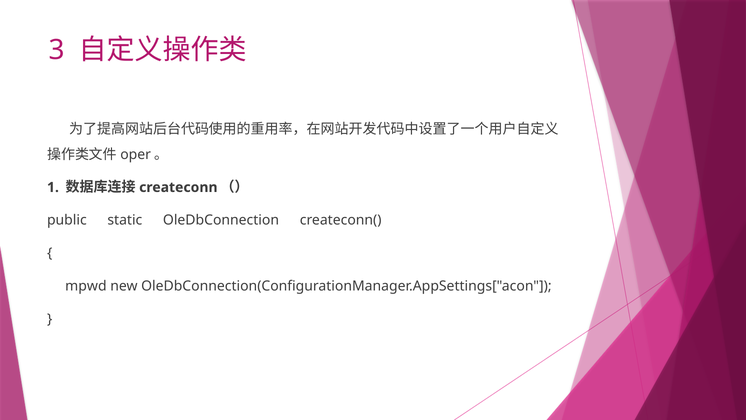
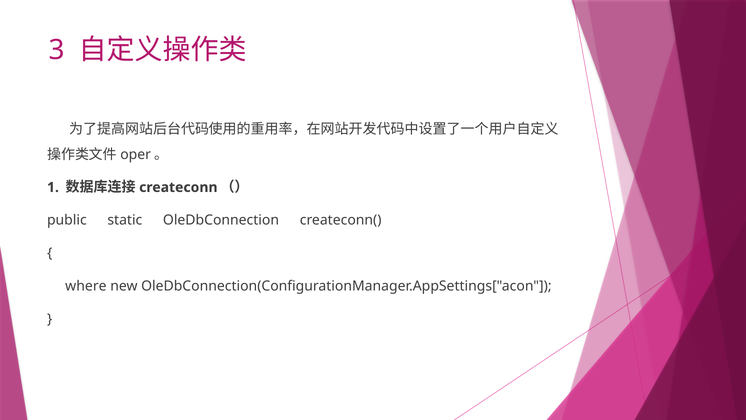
mpwd: mpwd -> where
